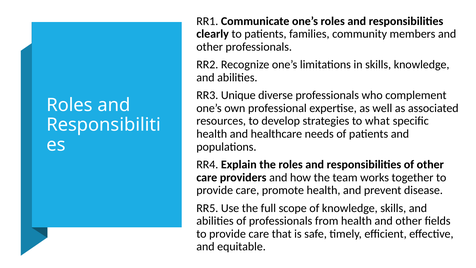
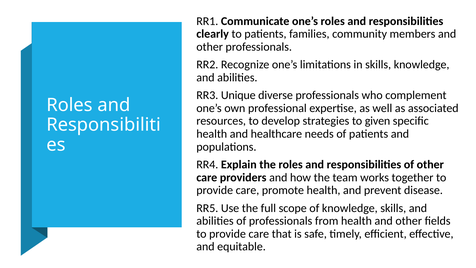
what: what -> given
